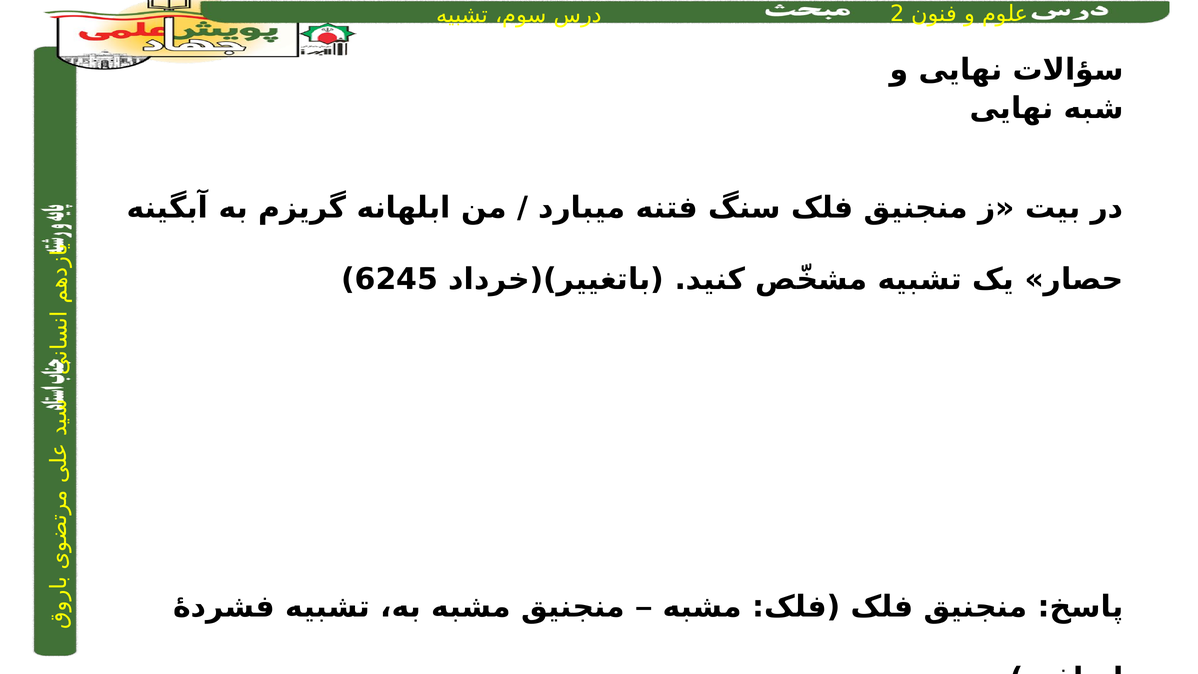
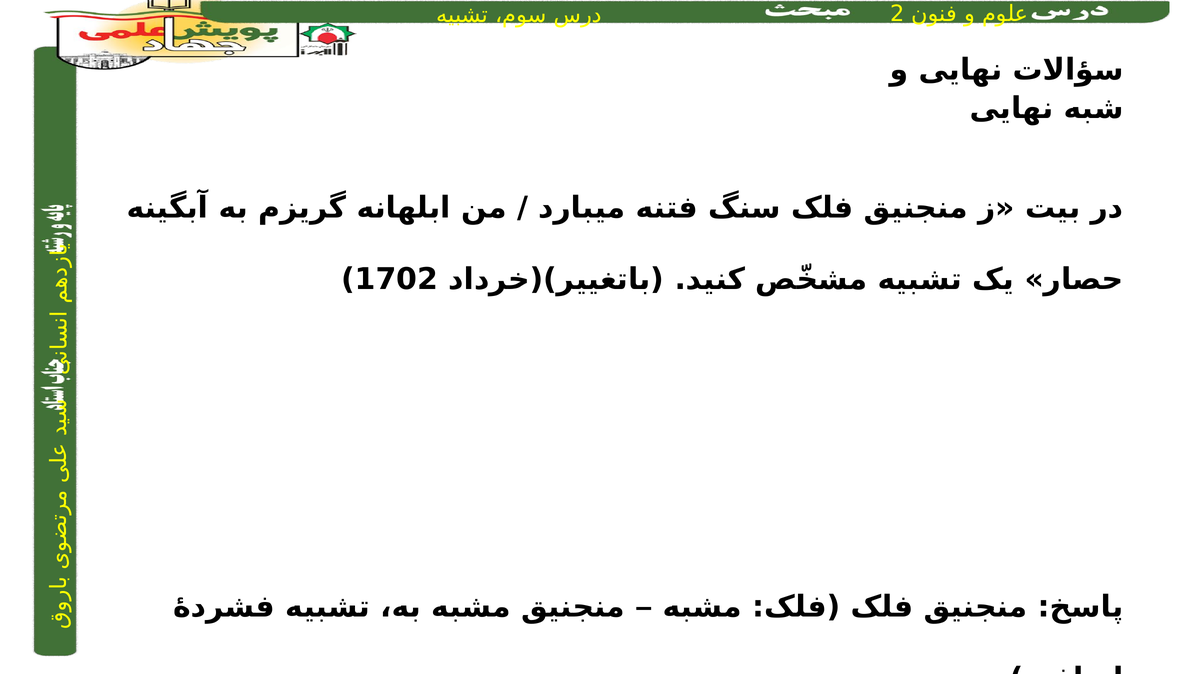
6245: 6245 -> 1702
